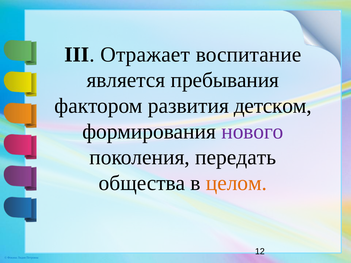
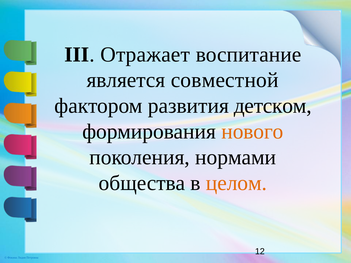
пребывания: пребывания -> совместной
нового colour: purple -> orange
передать: передать -> нормами
